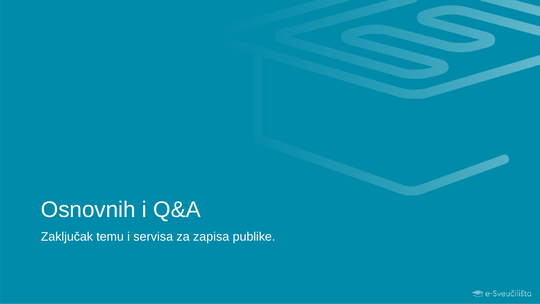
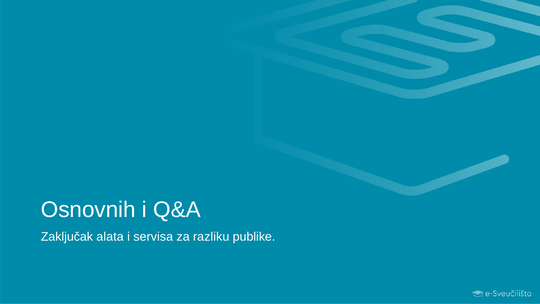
temu: temu -> alata
zapisa: zapisa -> razliku
